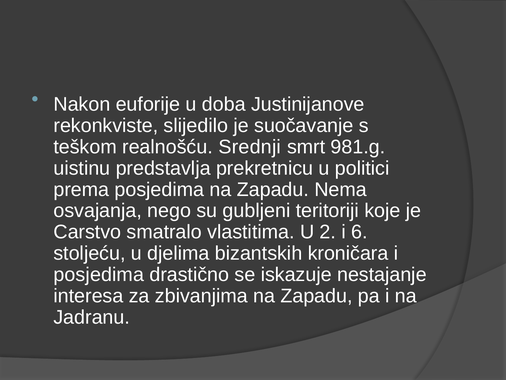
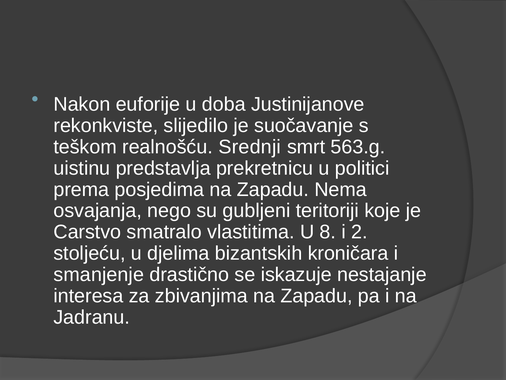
981.g: 981.g -> 563.g
2: 2 -> 8
6: 6 -> 2
posjedima at (99, 274): posjedima -> smanjenje
